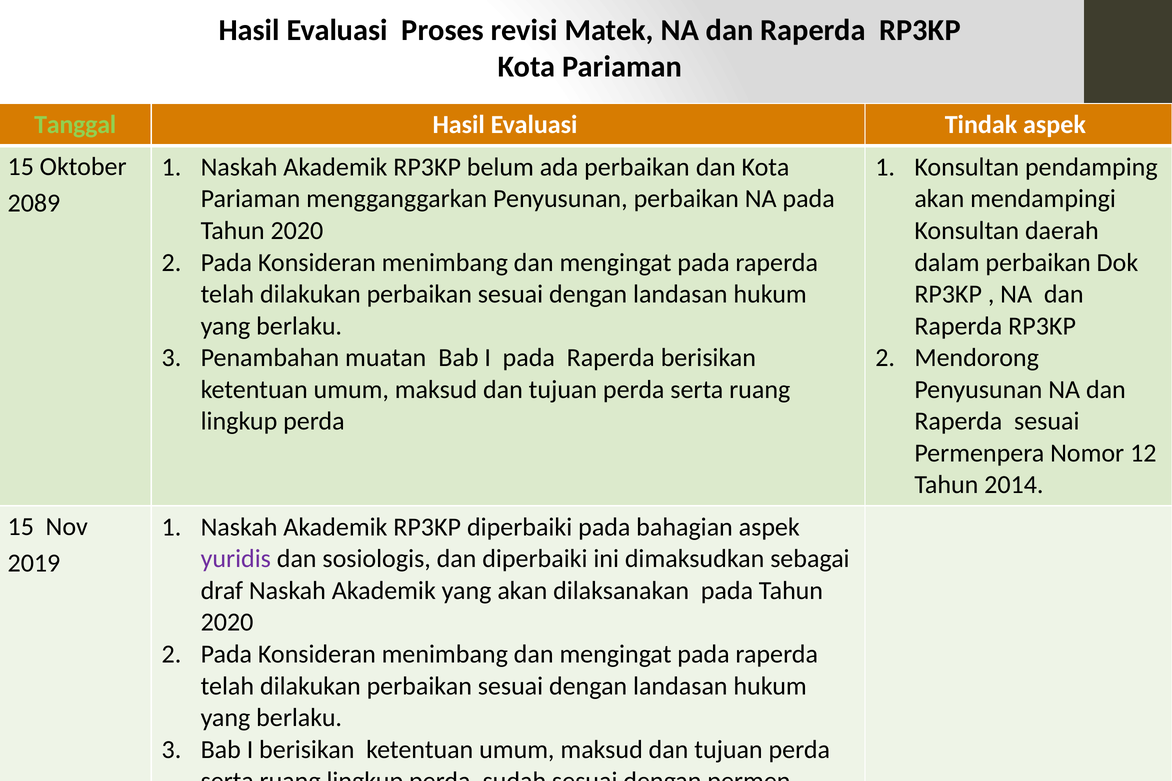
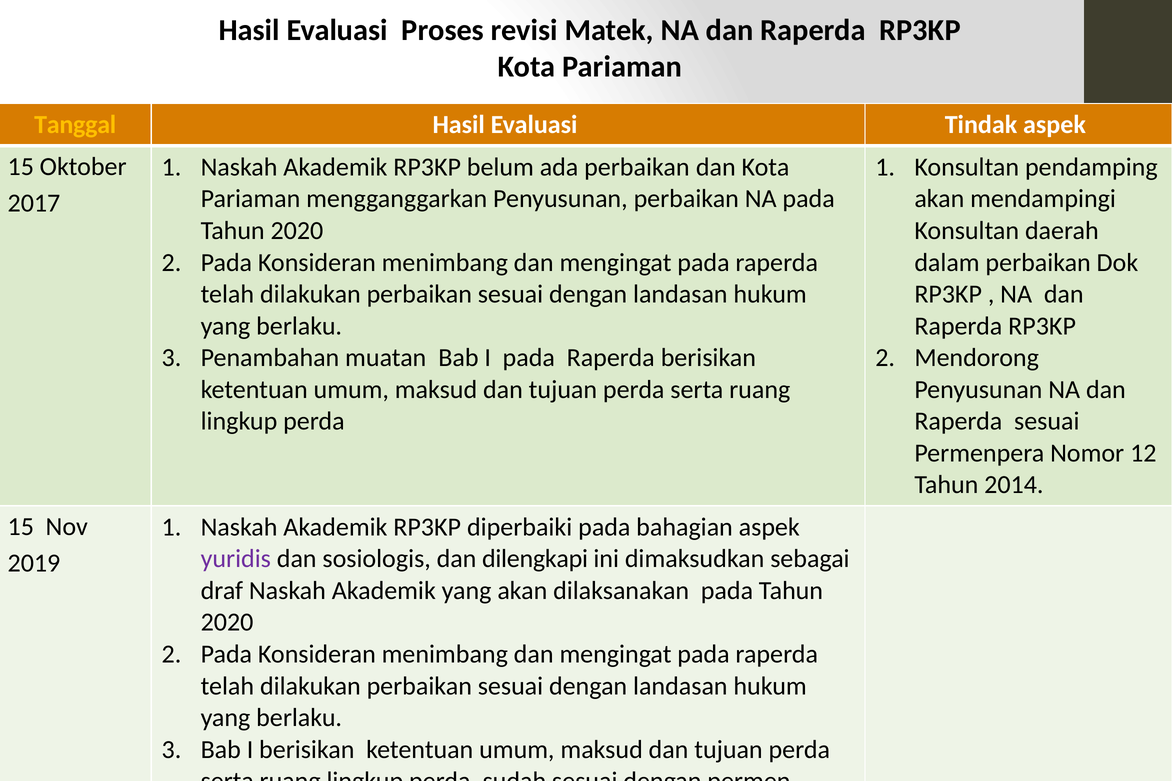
Tanggal colour: light green -> yellow
2089: 2089 -> 2017
dan diperbaiki: diperbaiki -> dilengkapi
